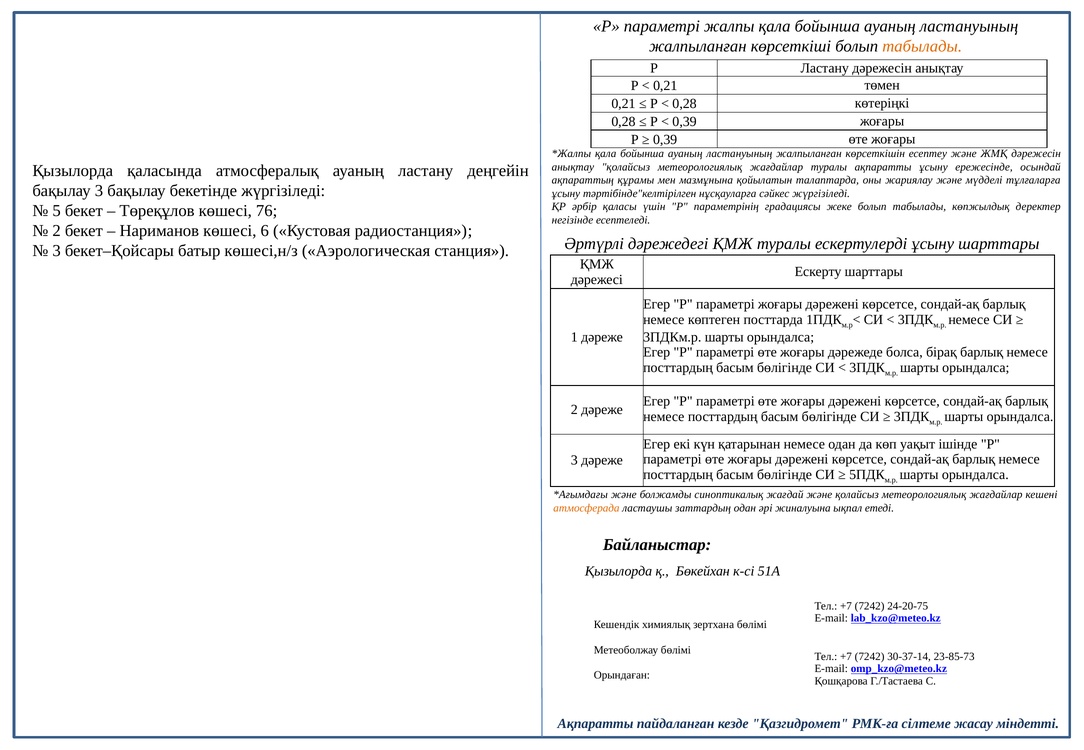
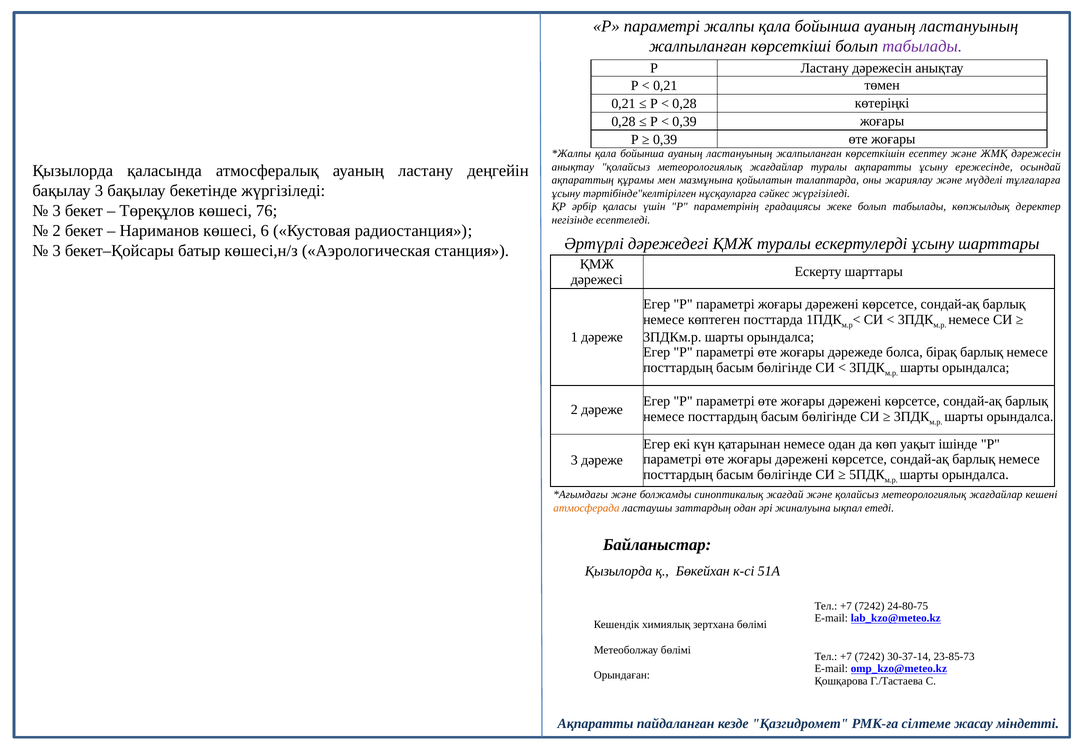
табылады at (922, 46) colour: orange -> purple
5 at (57, 211): 5 -> 3
24-20-75: 24-20-75 -> 24-80-75
